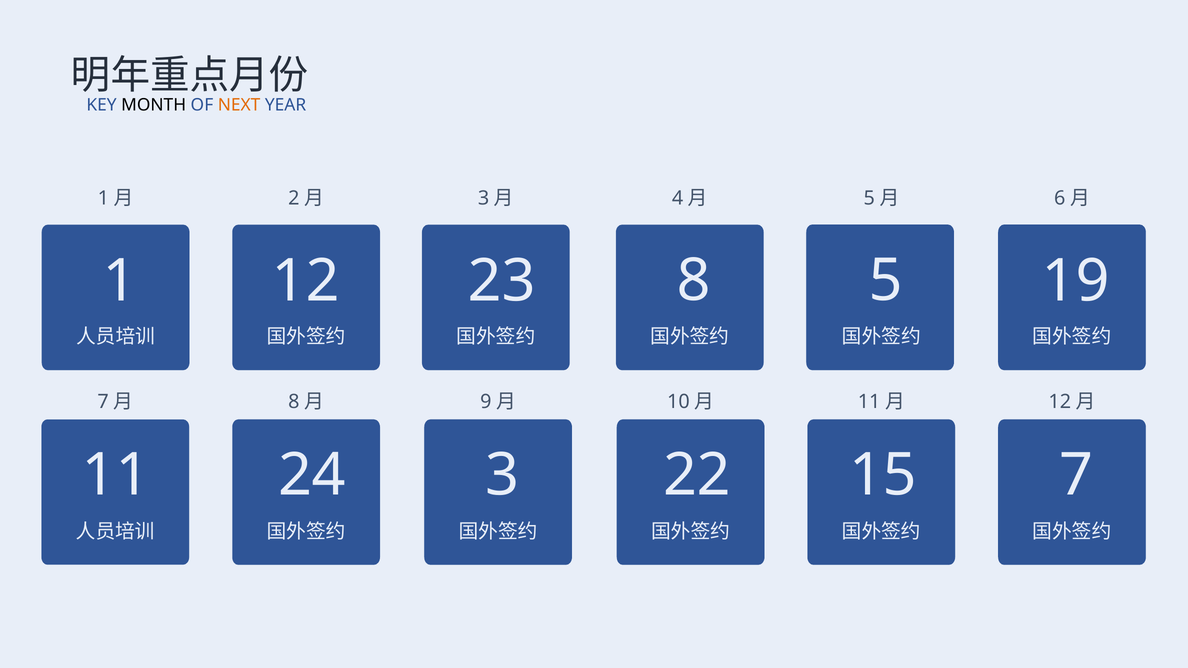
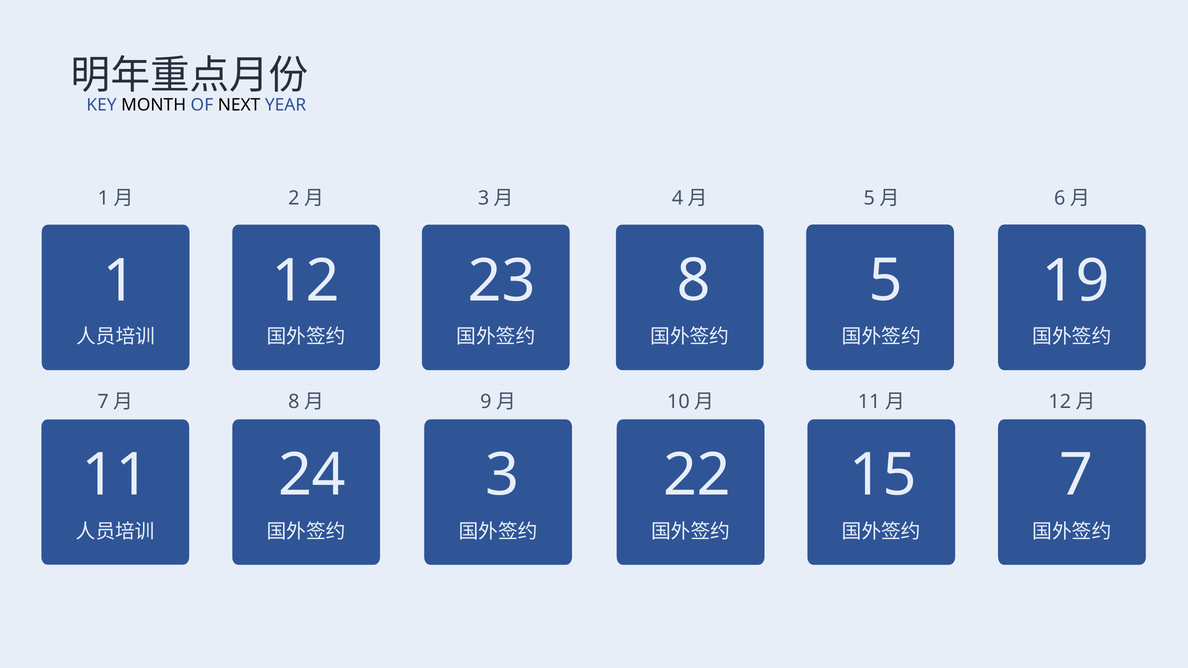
NEXT colour: orange -> black
